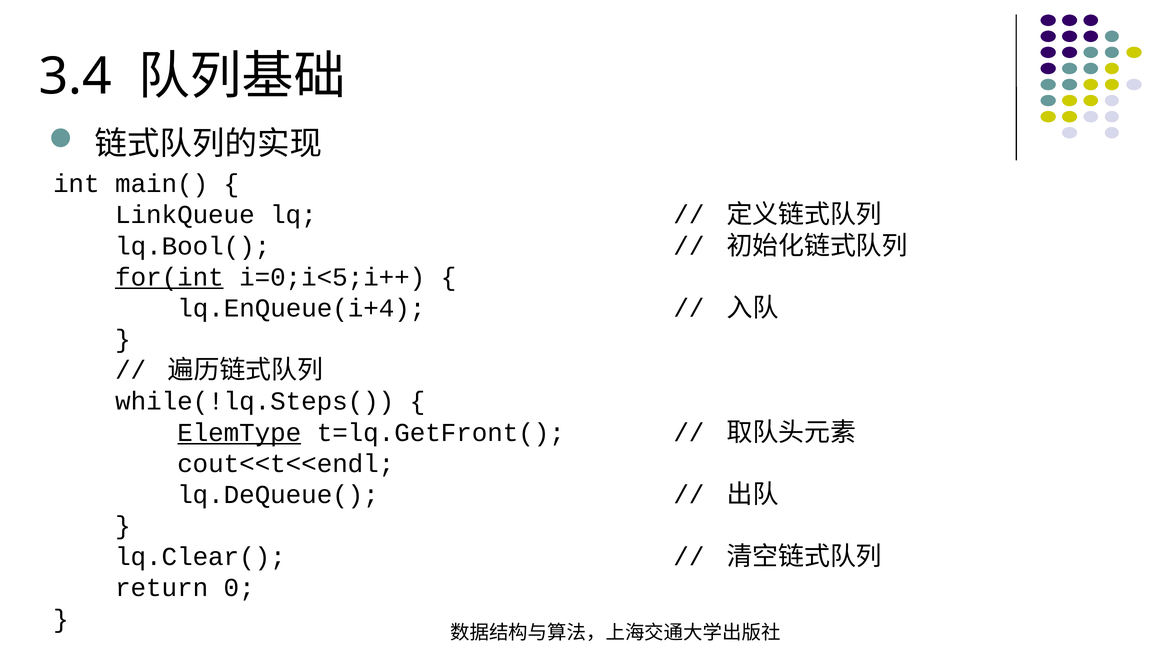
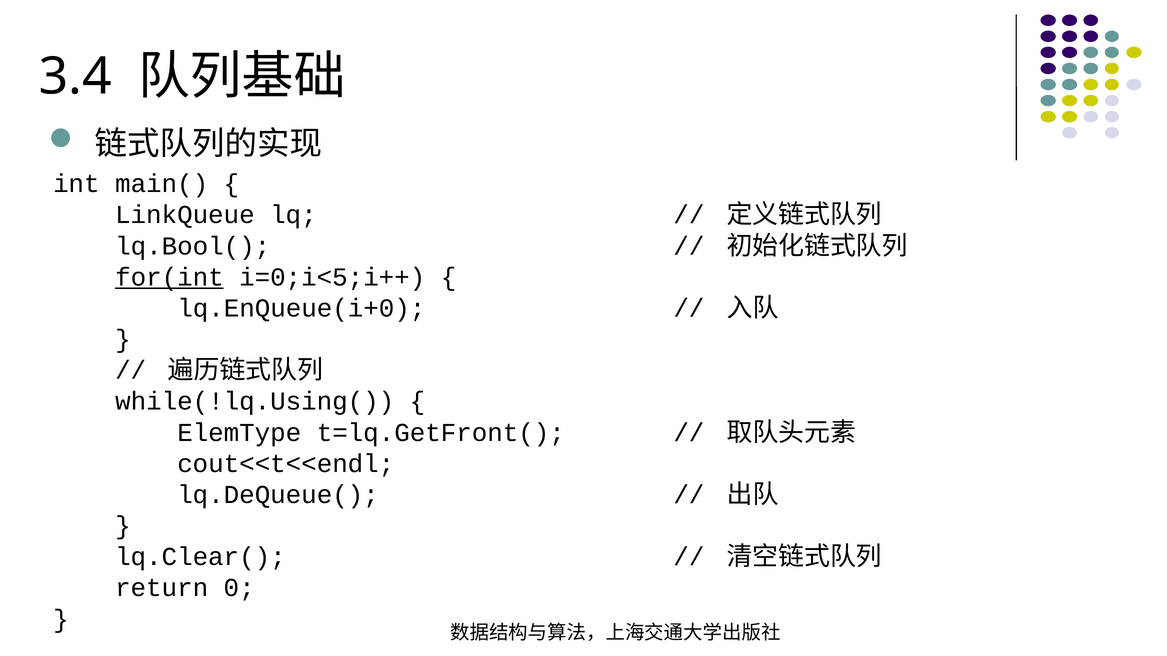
lq.EnQueue(i+4: lq.EnQueue(i+4 -> lq.EnQueue(i+0
while(!lq.Steps(: while(!lq.Steps( -> while(!lq.Using(
ElemType underline: present -> none
